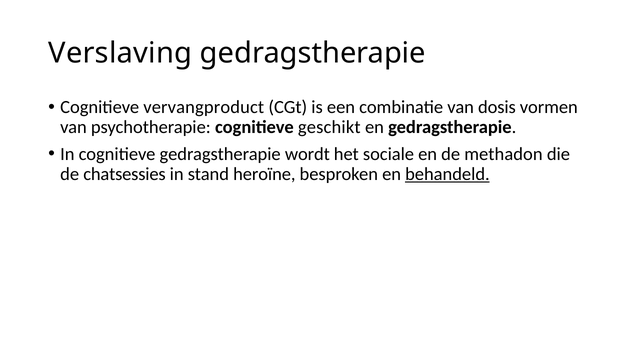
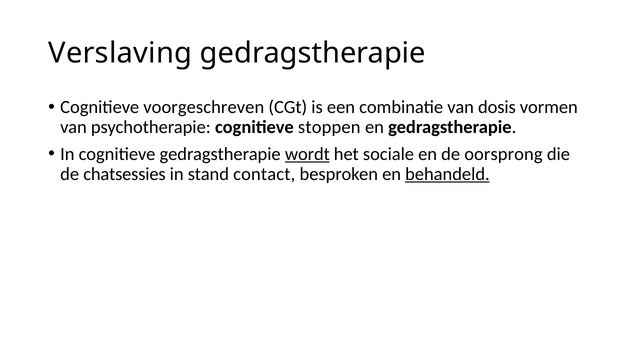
vervangproduct: vervangproduct -> voorgeschreven
geschikt: geschikt -> stoppen
wordt underline: none -> present
methadon: methadon -> oorsprong
heroïne: heroïne -> contact
